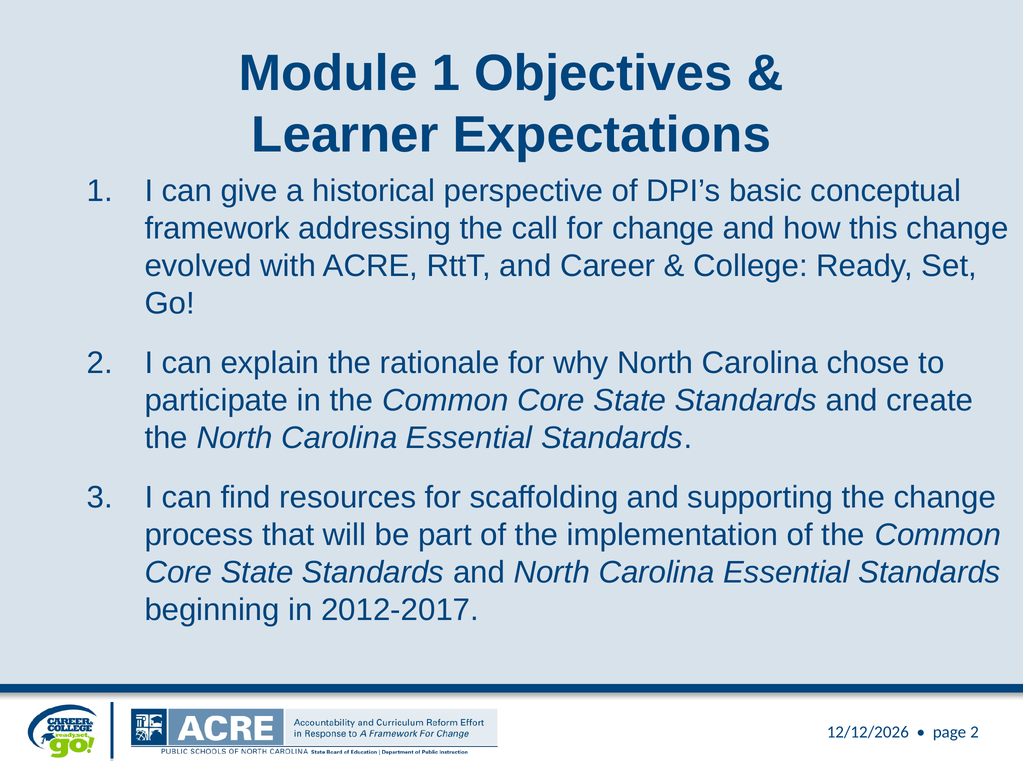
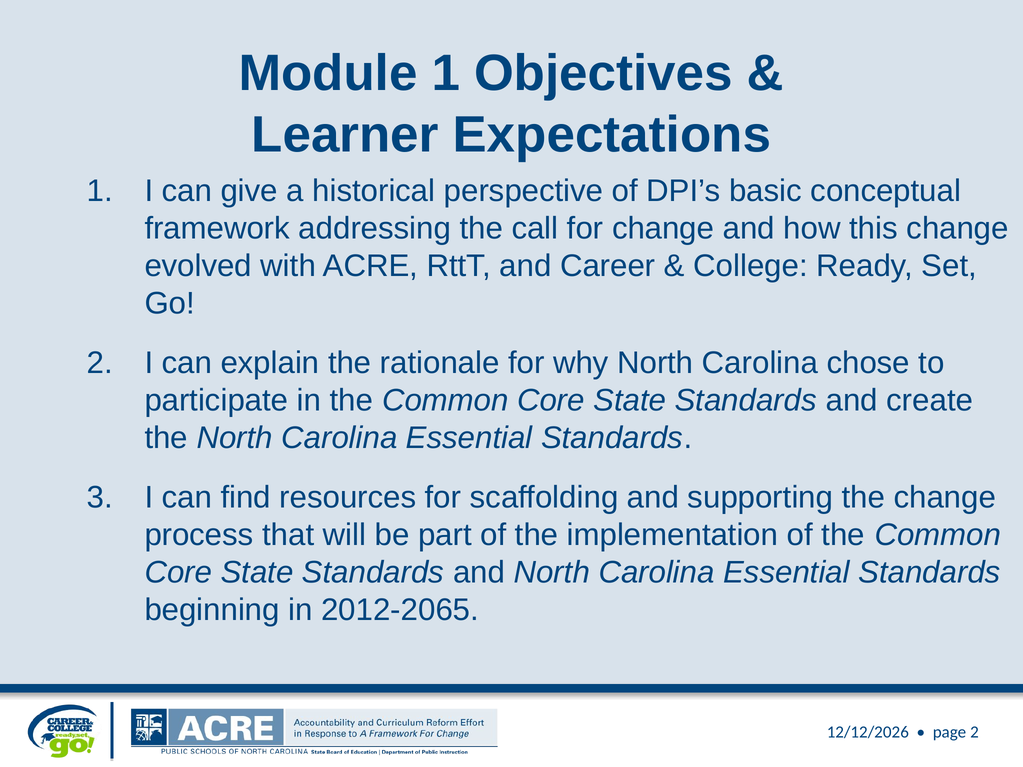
2012-2017: 2012-2017 -> 2012-2065
